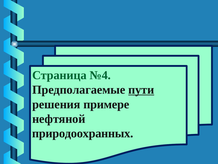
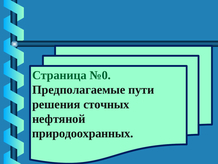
№4: №4 -> №0
пути underline: present -> none
примере: примере -> сточных
